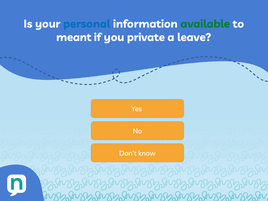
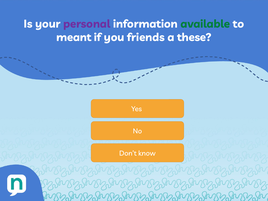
personal colour: blue -> purple
private: private -> friends
leave: leave -> these
